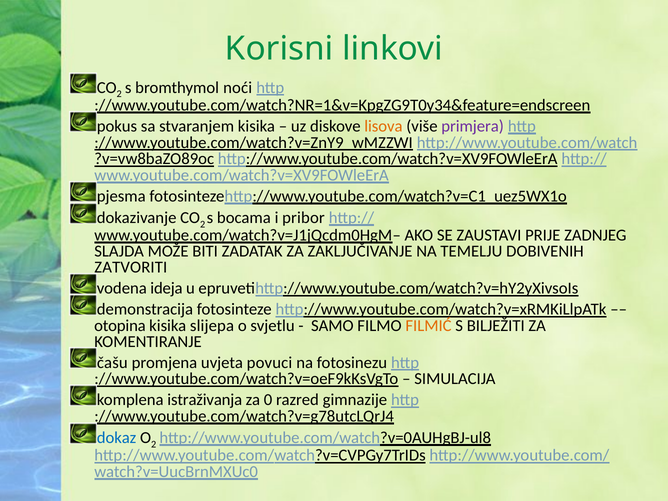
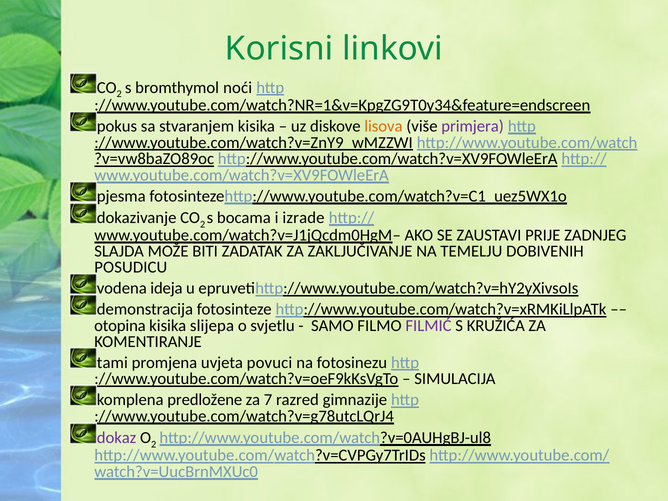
pribor: pribor -> izrade
ZATVORITI: ZATVORITI -> POSUDICU
FILMIĆ colour: orange -> purple
BILJEŽITI: BILJEŽITI -> KRUŽIĆA
čašu: čašu -> tami
istraživanja: istraživanja -> predložene
0: 0 -> 7
dokaz colour: blue -> purple
